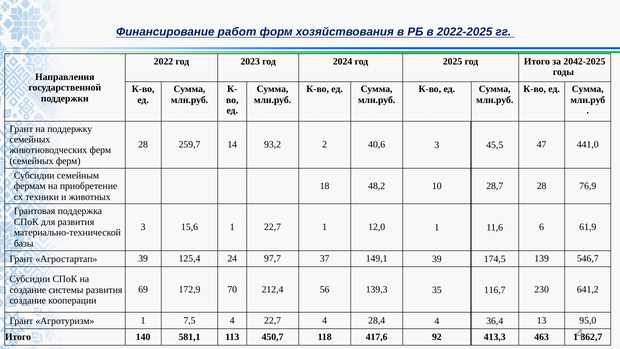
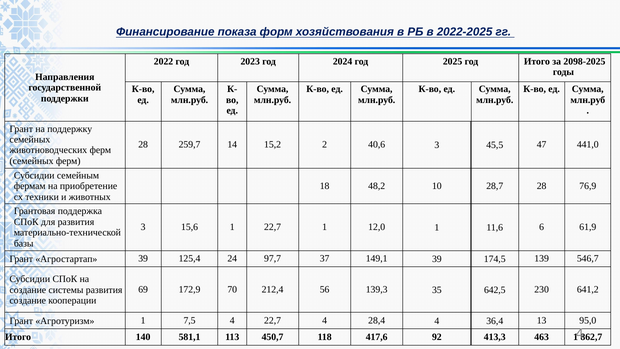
работ: работ -> показа
2042-2025: 2042-2025 -> 2098-2025
93,2: 93,2 -> 15,2
116,7: 116,7 -> 642,5
